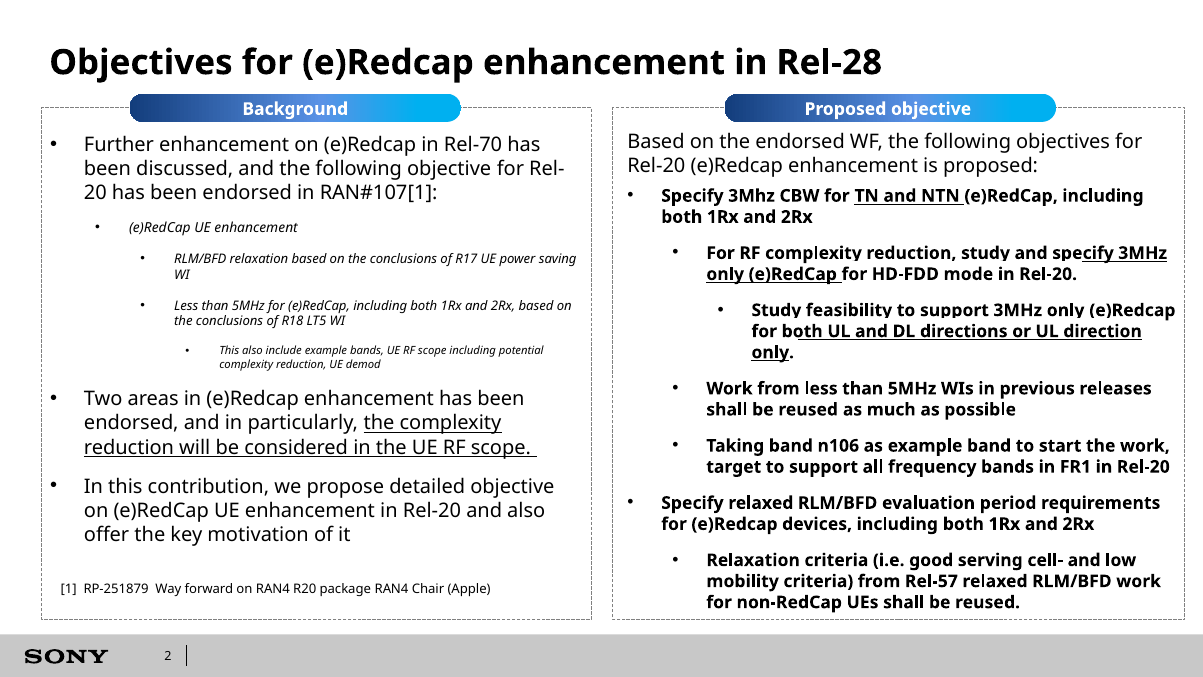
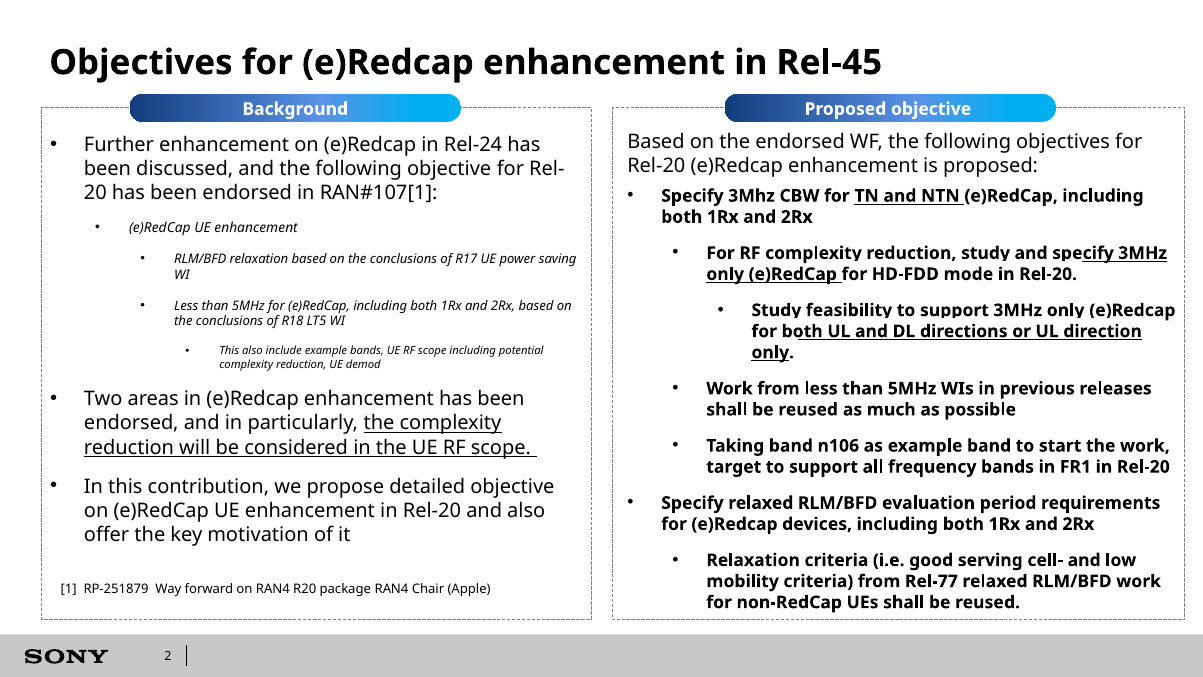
Rel-28: Rel-28 -> Rel-45
Rel-70: Rel-70 -> Rel-24
Rel-57: Rel-57 -> Rel-77
